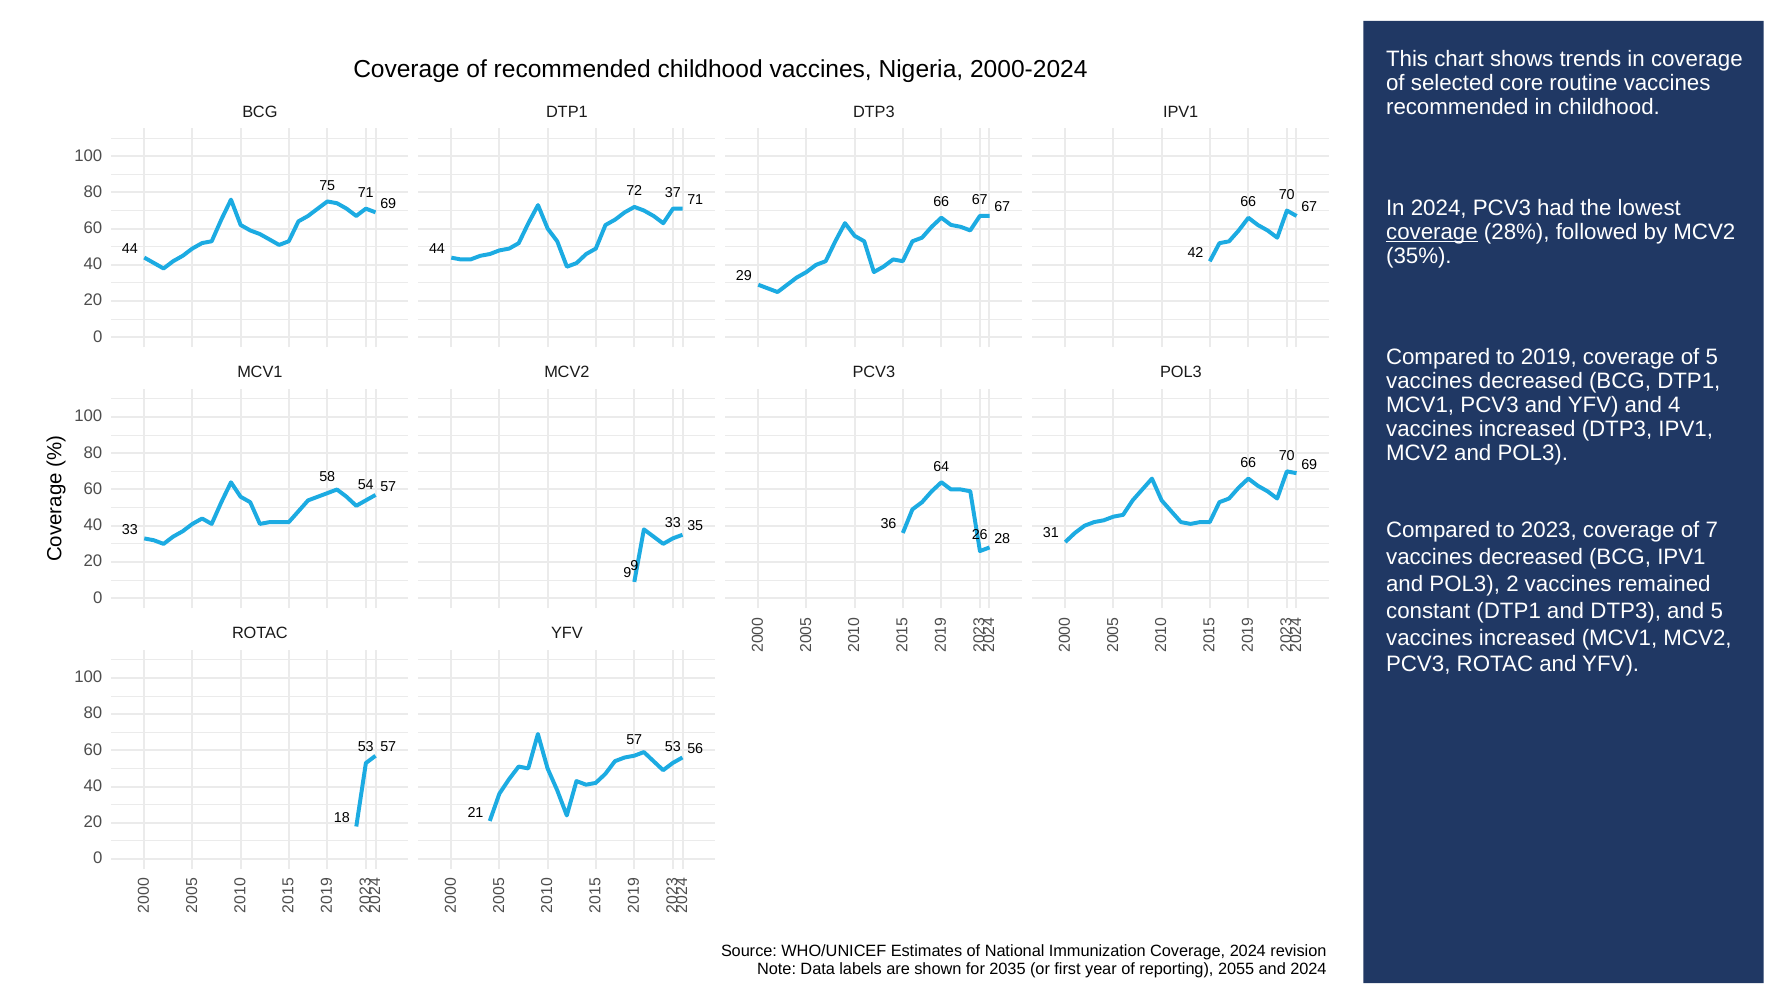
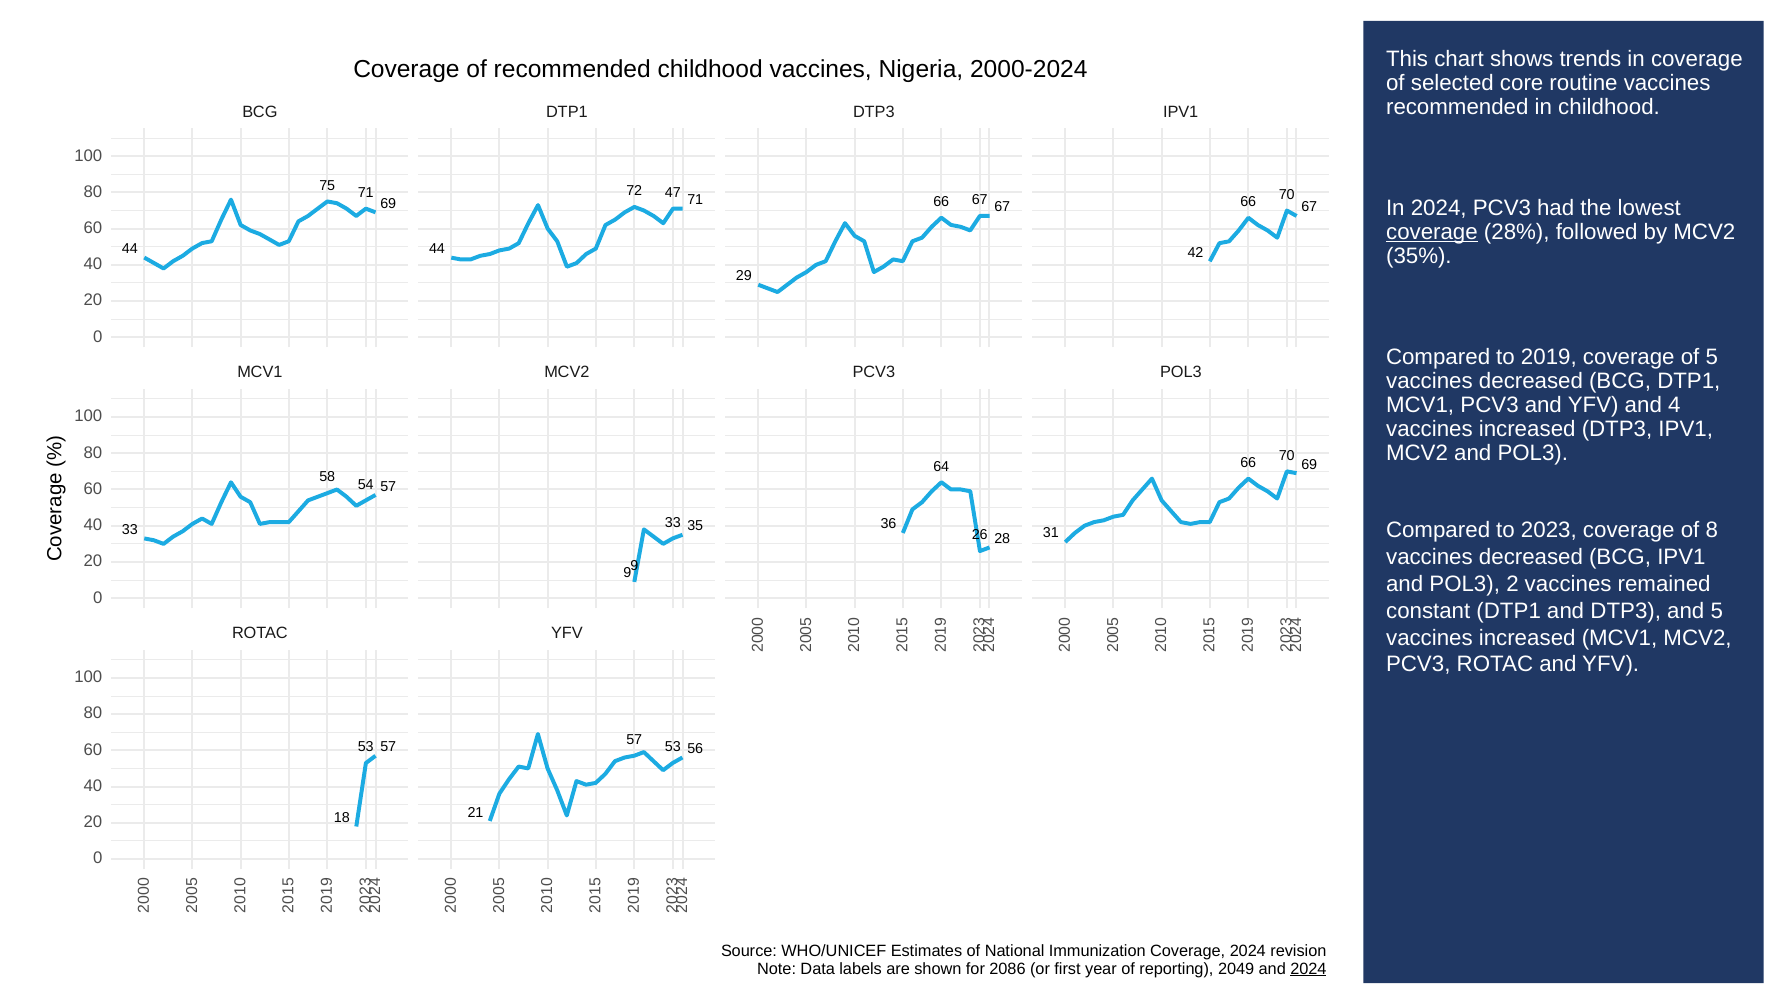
37: 37 -> 47
7: 7 -> 8
2035: 2035 -> 2086
2055: 2055 -> 2049
2024 at (1308, 969) underline: none -> present
